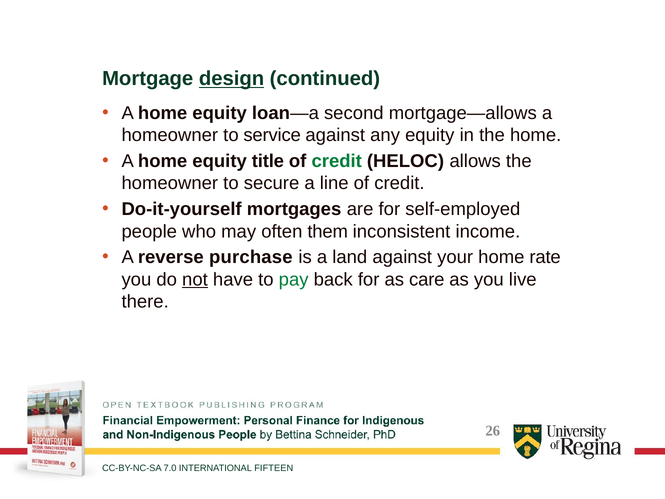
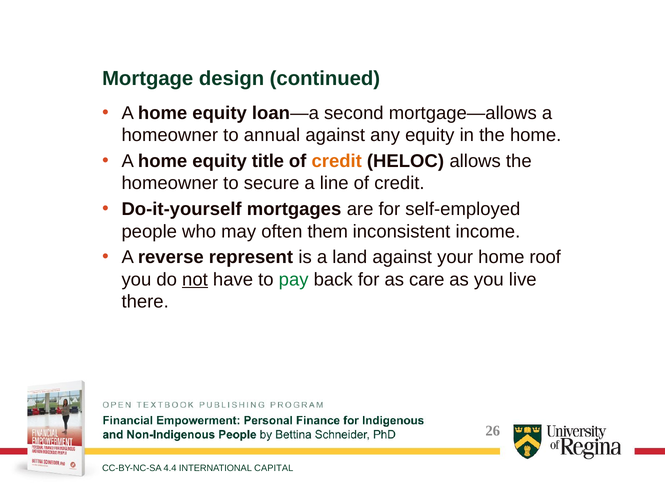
design underline: present -> none
service: service -> annual
credit at (337, 161) colour: green -> orange
purchase: purchase -> represent
rate: rate -> roof
7.0: 7.0 -> 4.4
FIFTEEN: FIFTEEN -> CAPITAL
